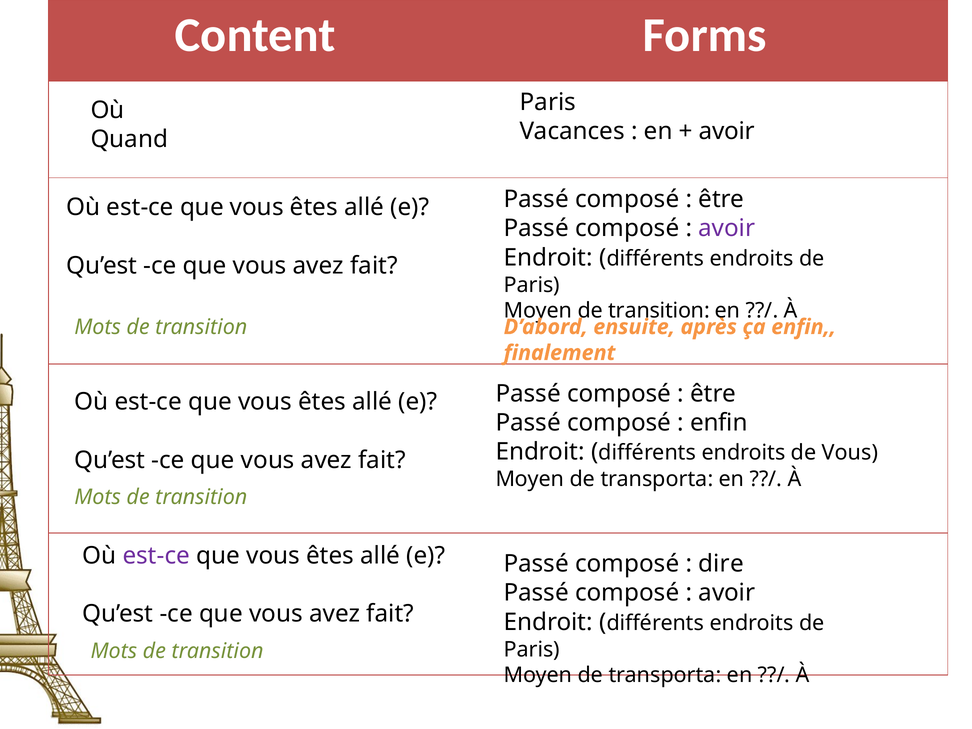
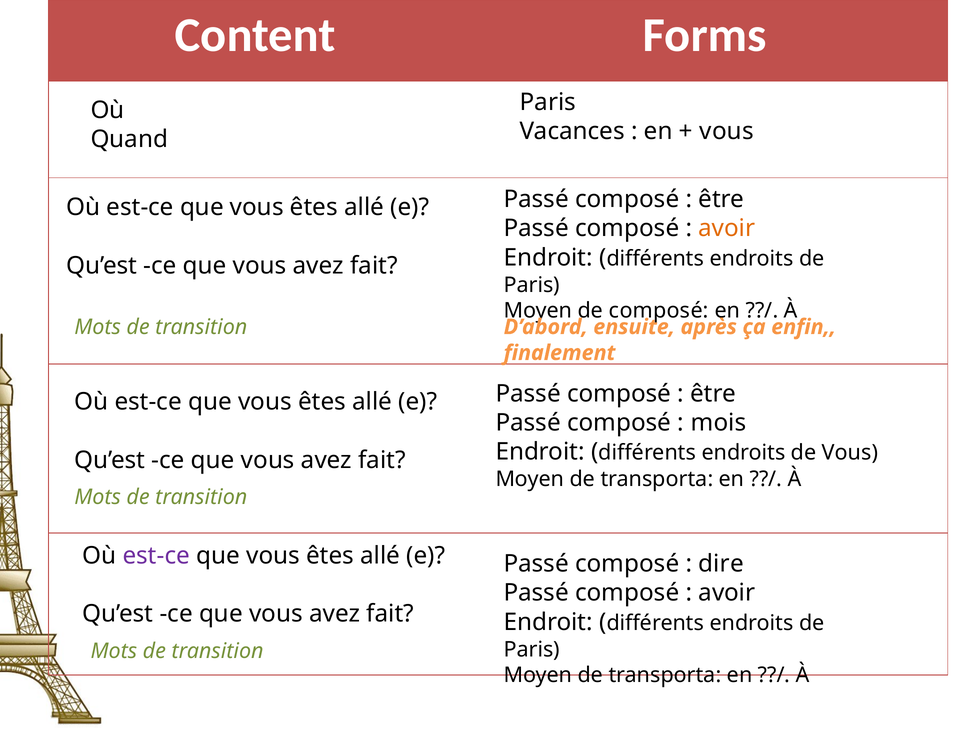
avoir at (727, 131): avoir -> vous
avoir at (727, 228) colour: purple -> orange
Moyen de transition: transition -> composé
enfin at (719, 423): enfin -> mois
